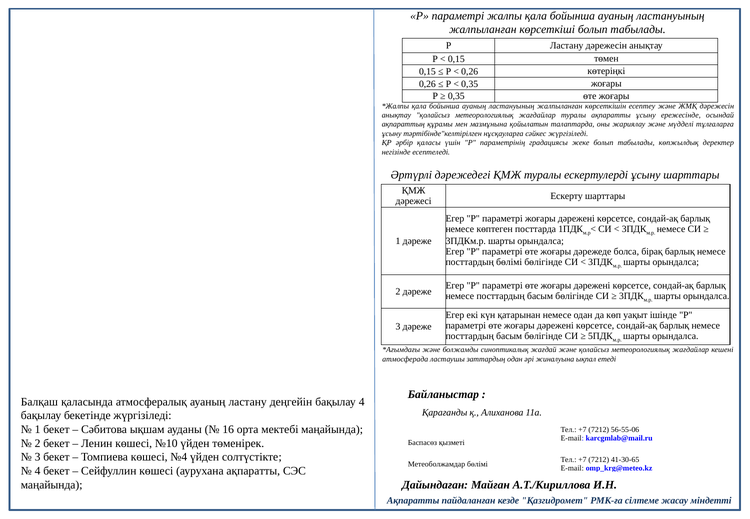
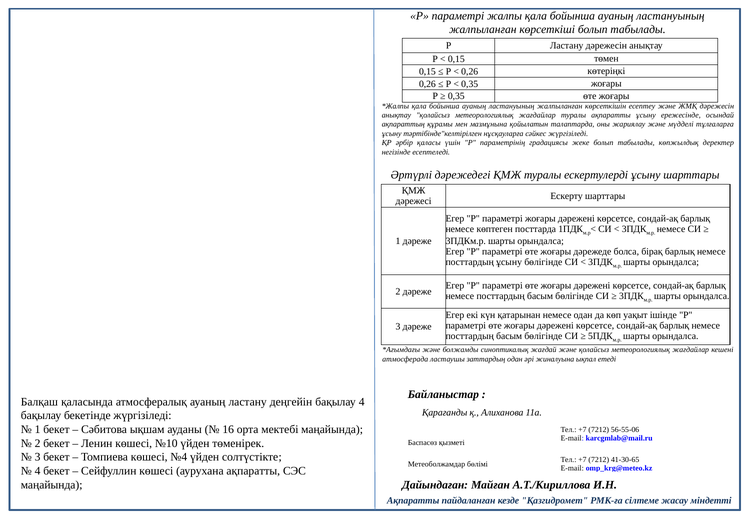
посттардың бөлімі: бөлімі -> ұсыну
